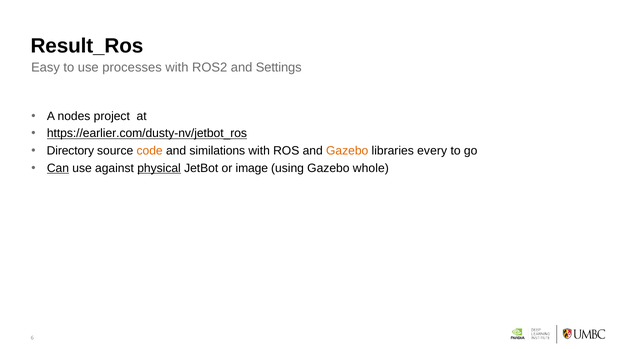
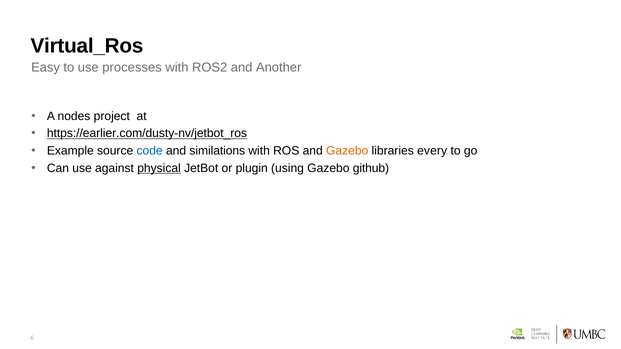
Result_Ros: Result_Ros -> Virtual_Ros
Settings: Settings -> Another
Directory: Directory -> Example
code colour: orange -> blue
Can underline: present -> none
image: image -> plugin
whole: whole -> github
